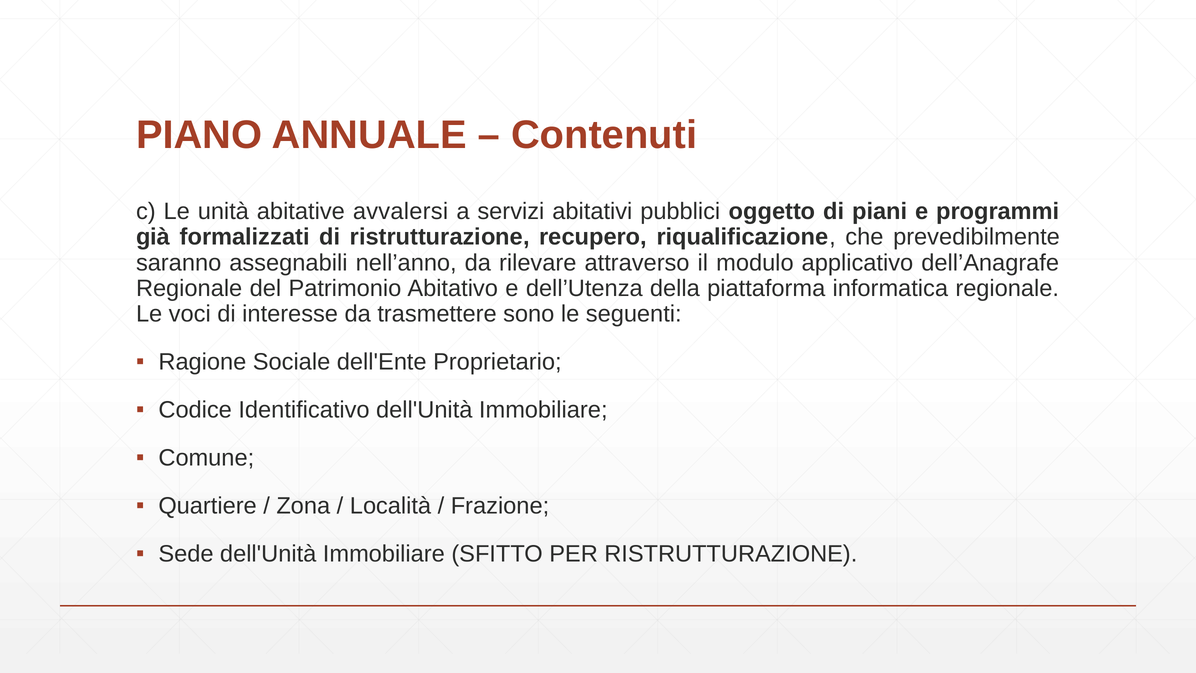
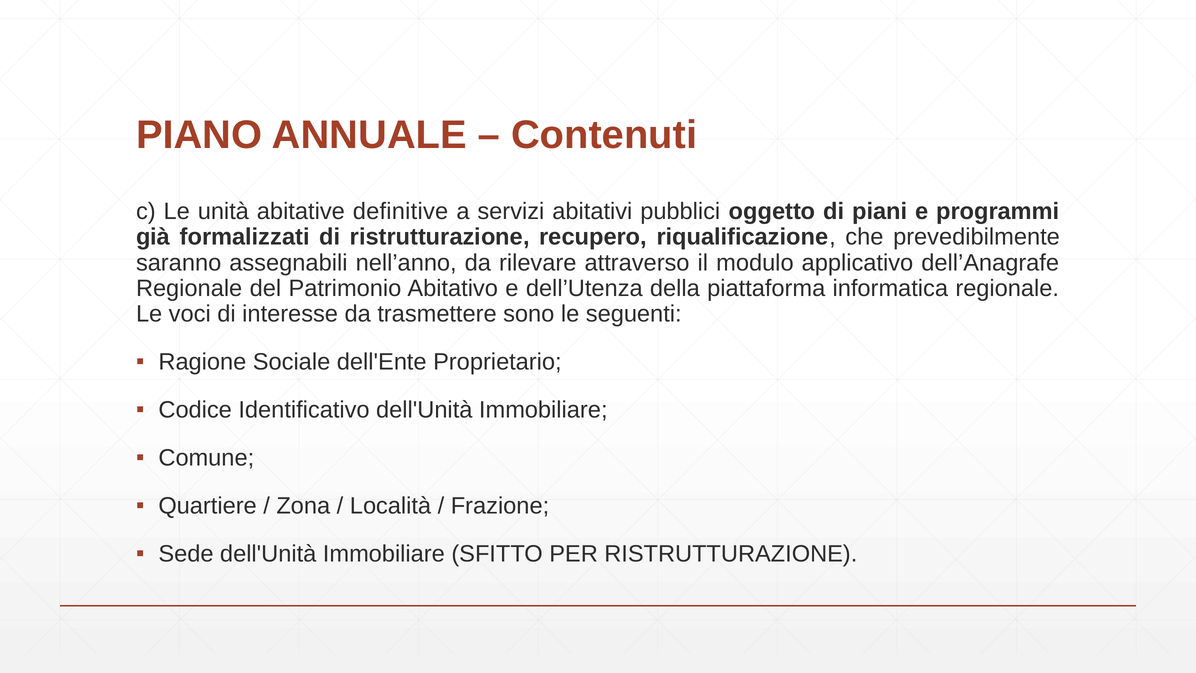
avvalersi: avvalersi -> definitive
